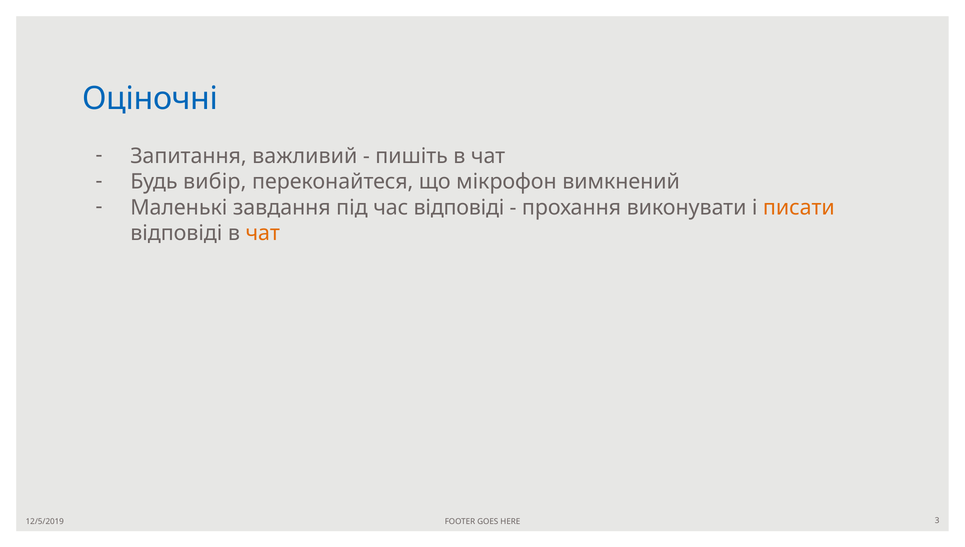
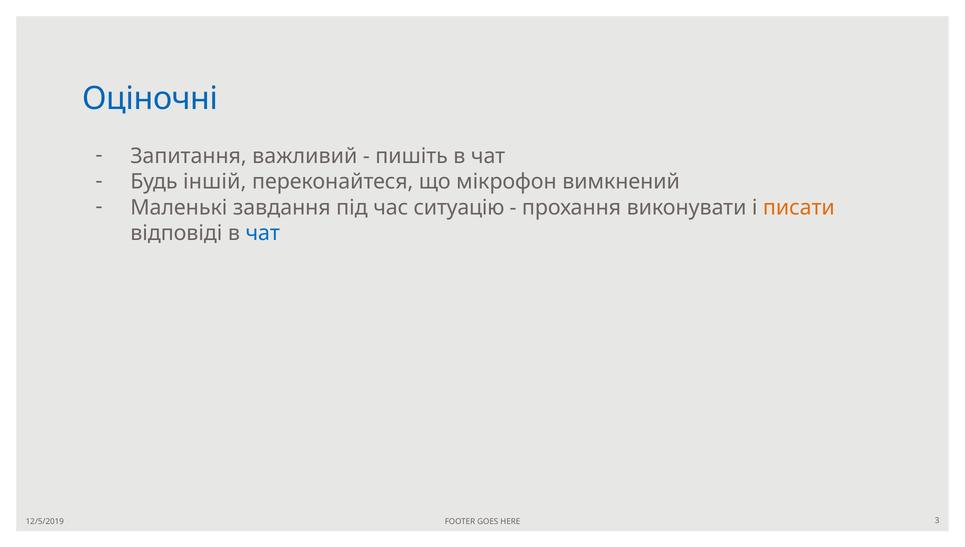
вибір: вибір -> іншій
час відповіді: відповіді -> ситуацію
чат at (263, 233) colour: orange -> blue
